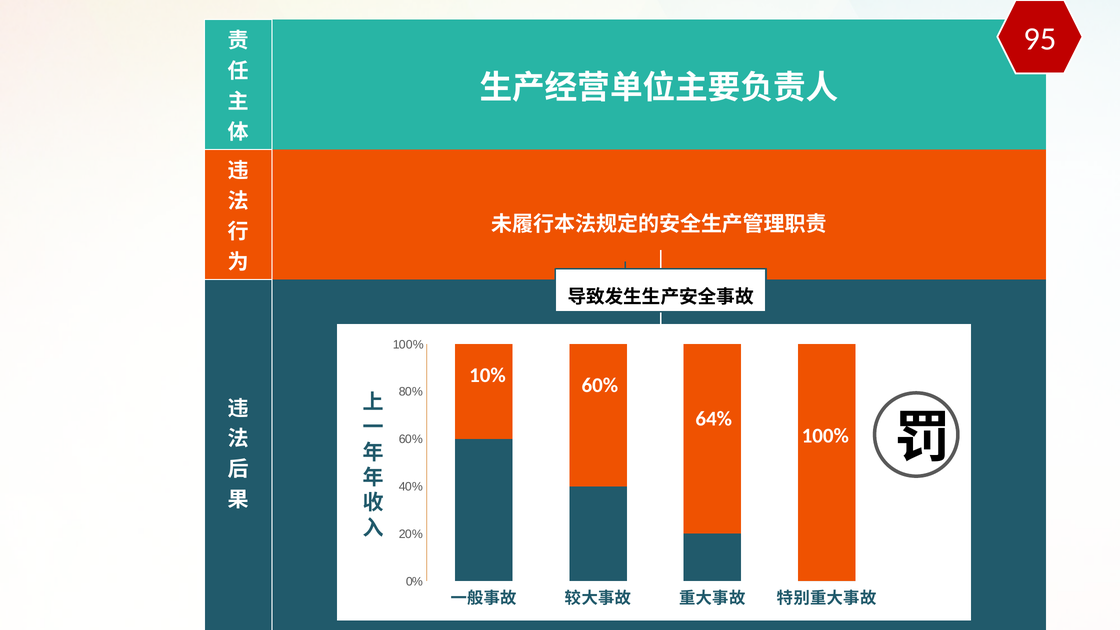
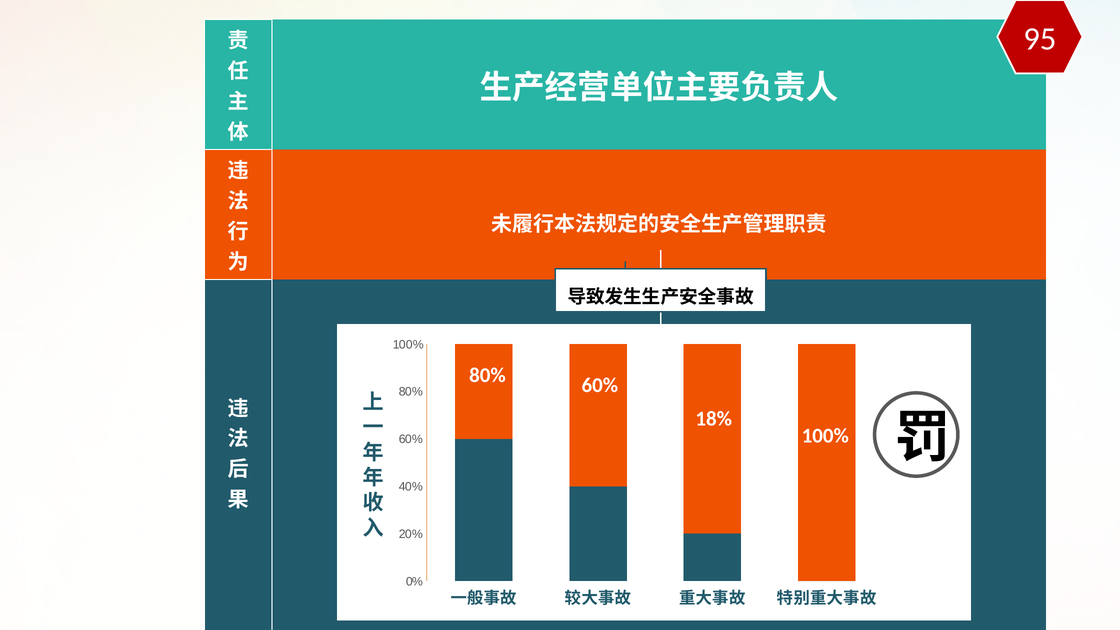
10% at (487, 375): 10% -> 80%
64%: 64% -> 18%
